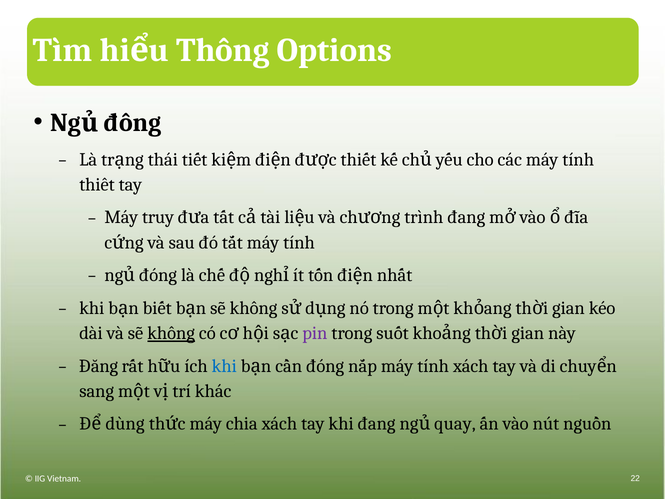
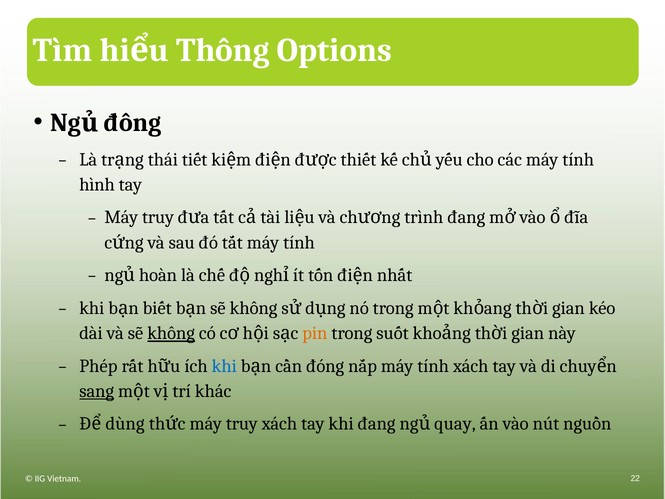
thiết: thiết -> hình
đóng at (158, 275): đóng -> hoàn
pin colour: purple -> orange
Đăng: Đăng -> Phép
sang underline: none -> present
chia at (242, 424): chia -> truy
